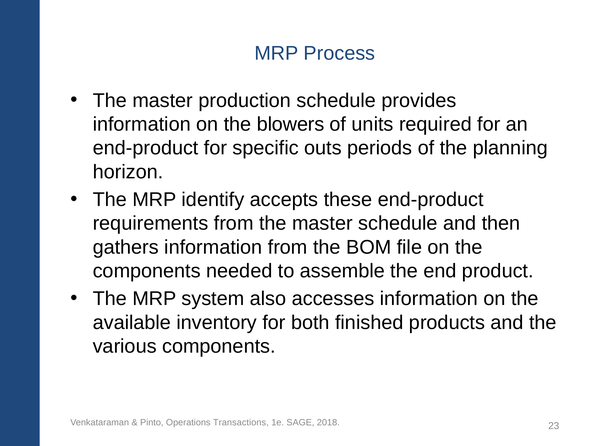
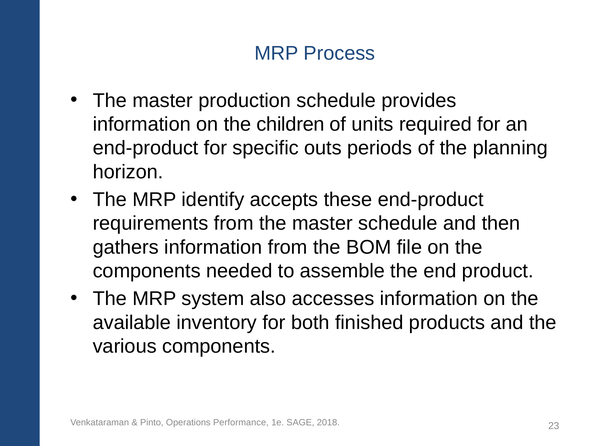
blowers: blowers -> children
Transactions: Transactions -> Performance
